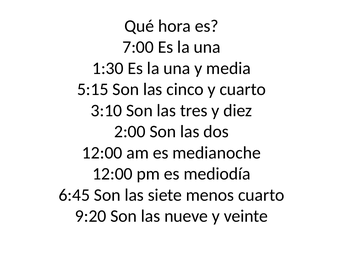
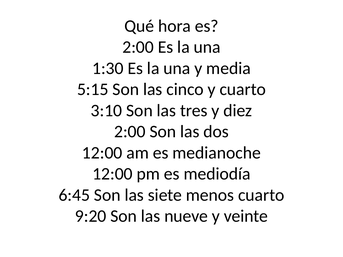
7:00 at (138, 47): 7:00 -> 2:00
